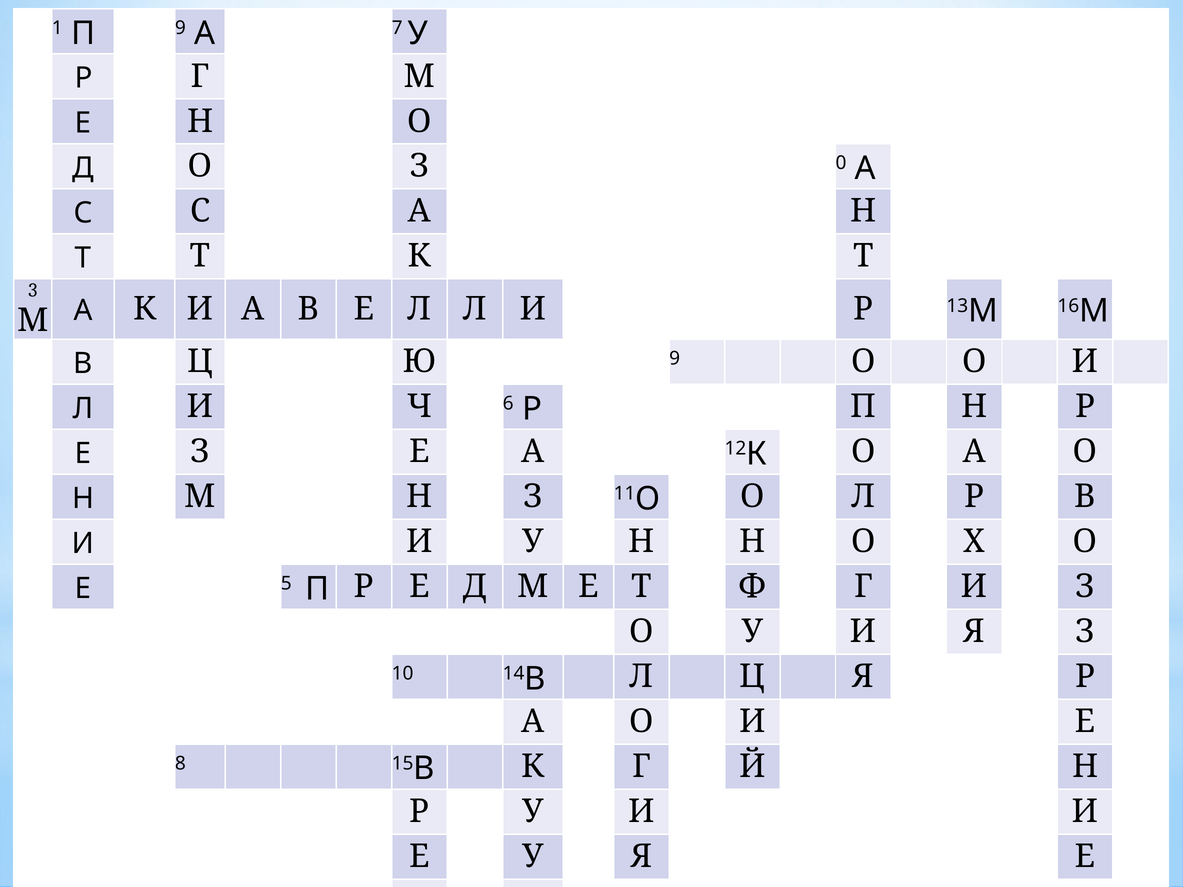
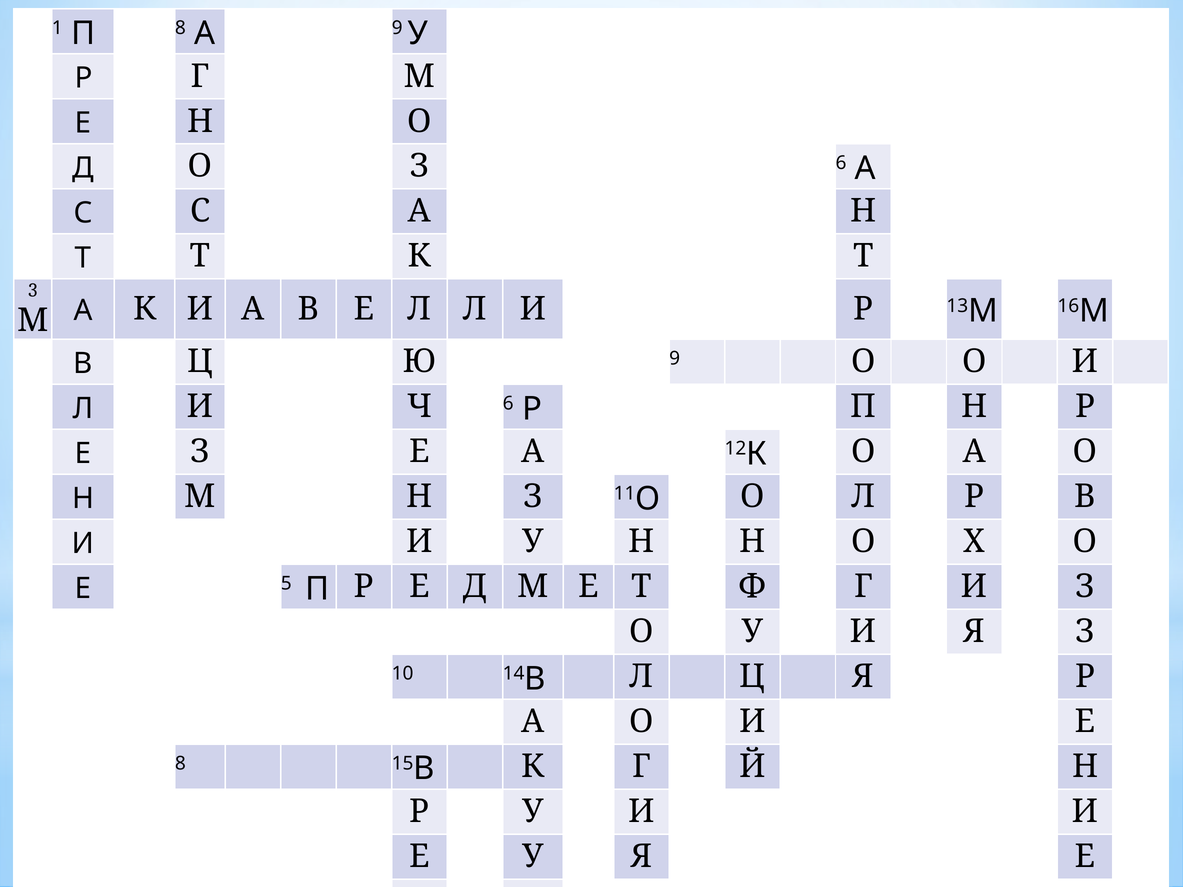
9 at (180, 28): 9 -> 8
7 at (397, 28): 7 -> 9
З 0: 0 -> 6
